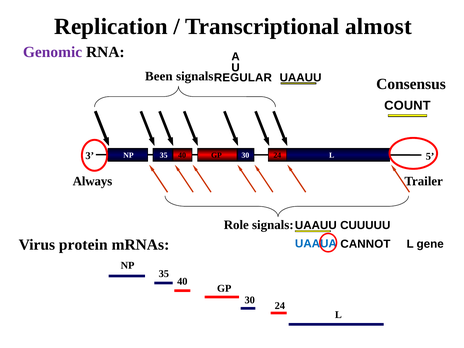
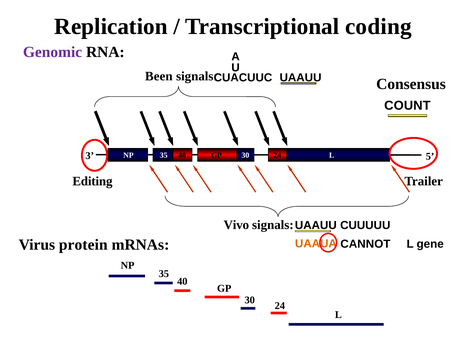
almost: almost -> coding
REGULAR: REGULAR -> CUACUUC
Always: Always -> Editing
Role: Role -> Vivo
UAAUA colour: blue -> orange
